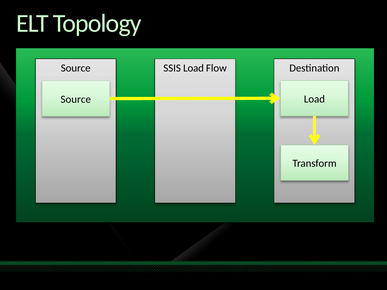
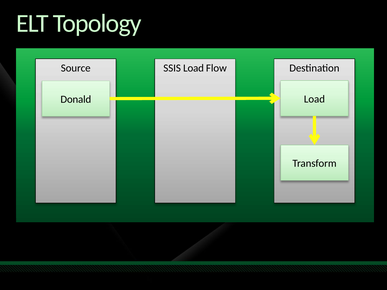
Source at (76, 99): Source -> Donald
